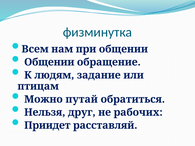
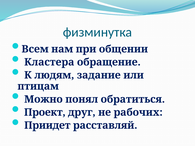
Общении at (49, 62): Общении -> Кластера
путай: путай -> понял
Нельзя: Нельзя -> Проект
